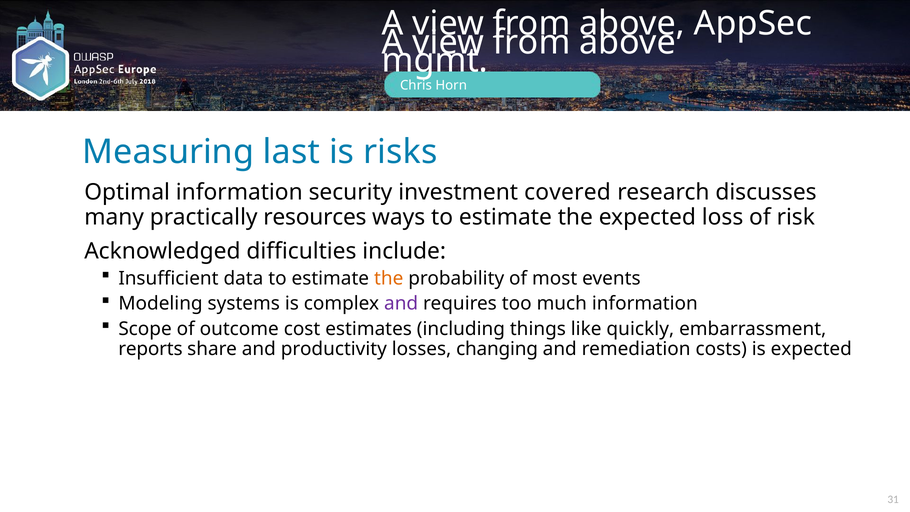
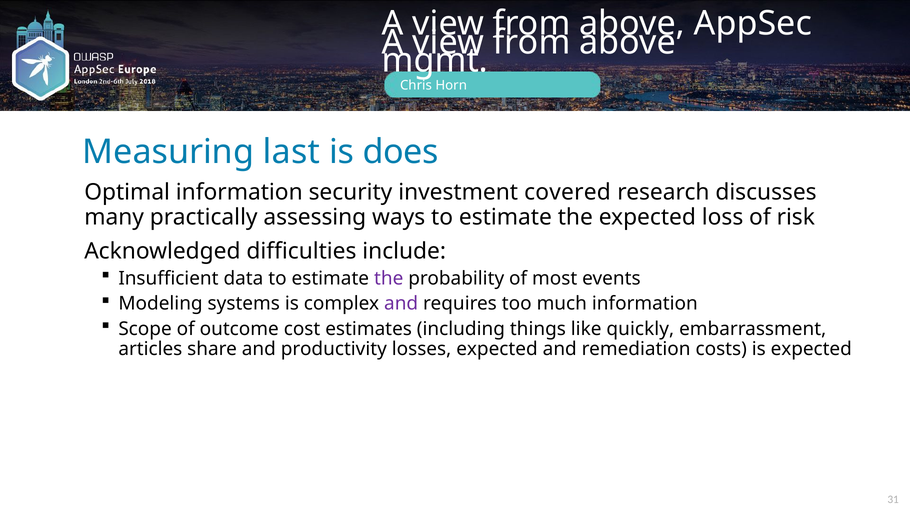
risks: risks -> does
resources: resources -> assessing
the at (389, 278) colour: orange -> purple
reports: reports -> articles
losses changing: changing -> expected
